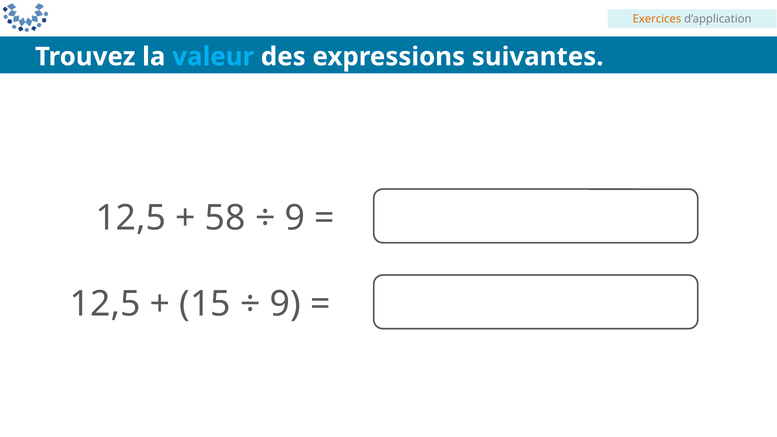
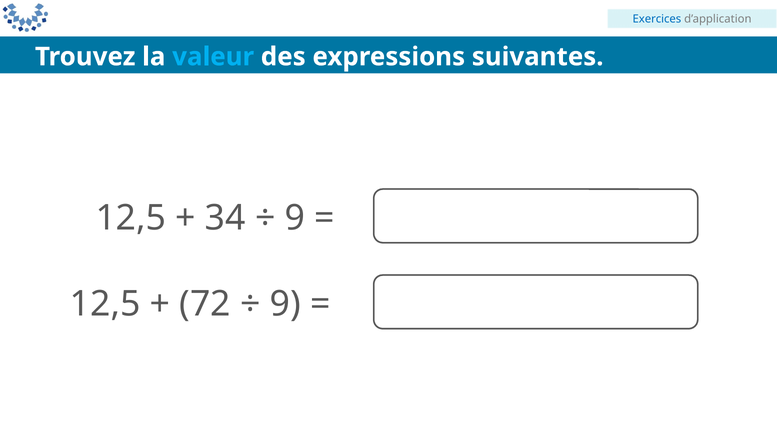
Exercices colour: orange -> blue
58: 58 -> 34
15: 15 -> 72
